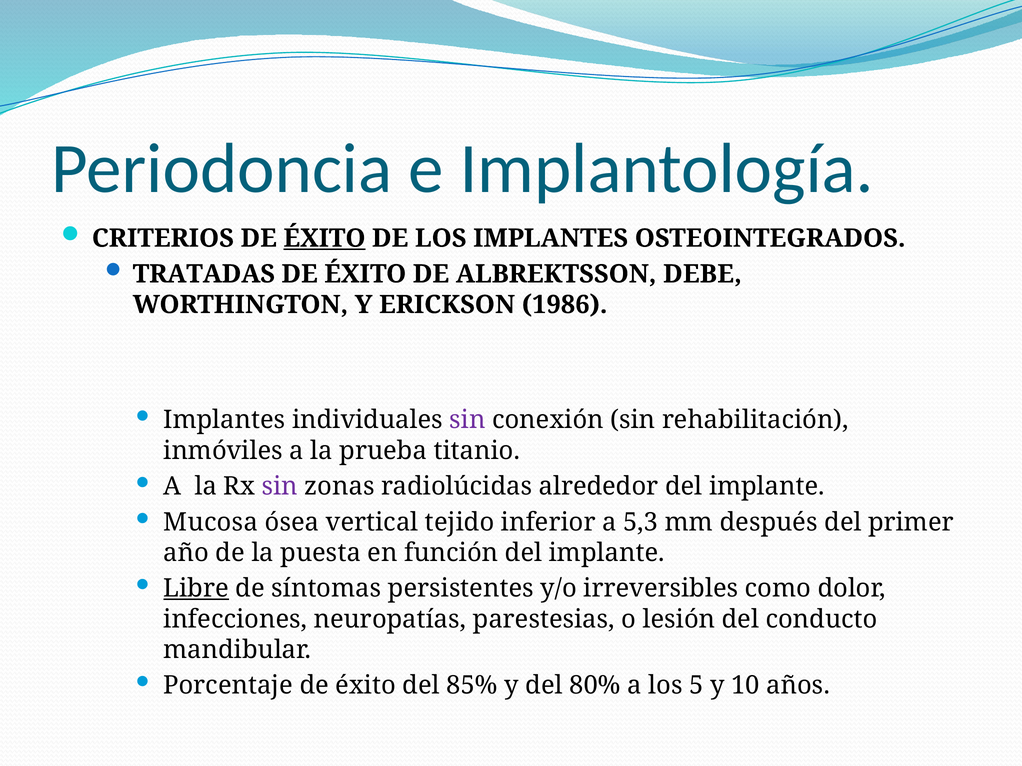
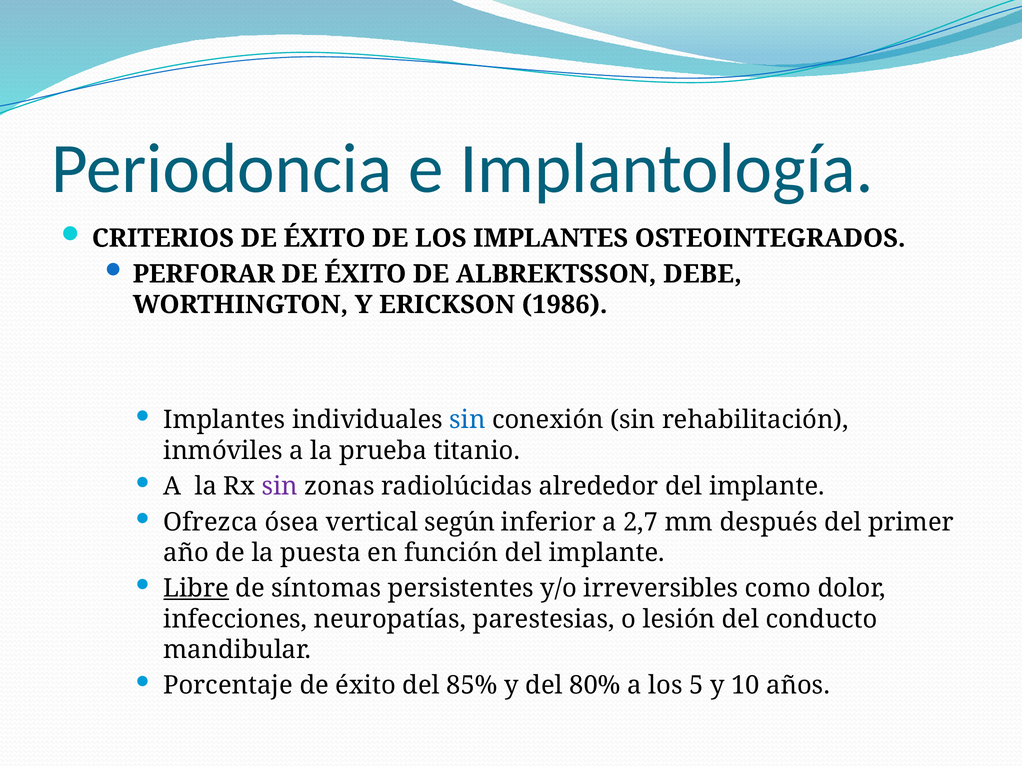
ÉXITO at (324, 238) underline: present -> none
TRATADAS: TRATADAS -> PERFORAR
sin at (468, 420) colour: purple -> blue
Mucosa: Mucosa -> Ofrezca
tejido: tejido -> según
5,3: 5,3 -> 2,7
